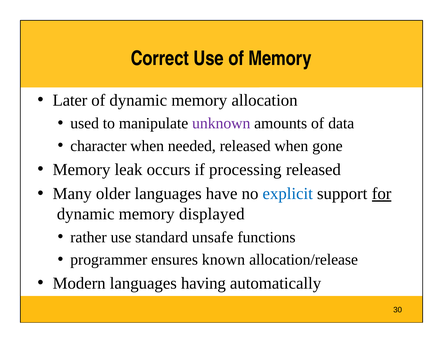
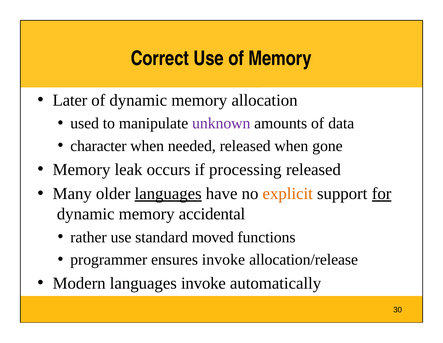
languages at (168, 193) underline: none -> present
explicit colour: blue -> orange
displayed: displayed -> accidental
unsafe: unsafe -> moved
ensures known: known -> invoke
languages having: having -> invoke
